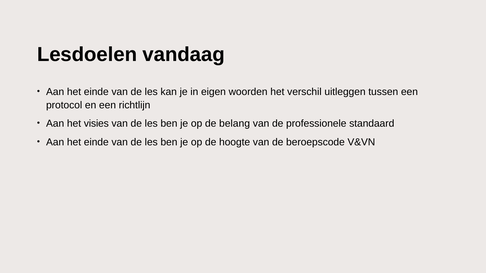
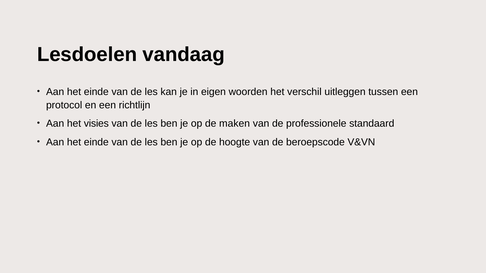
belang: belang -> maken
